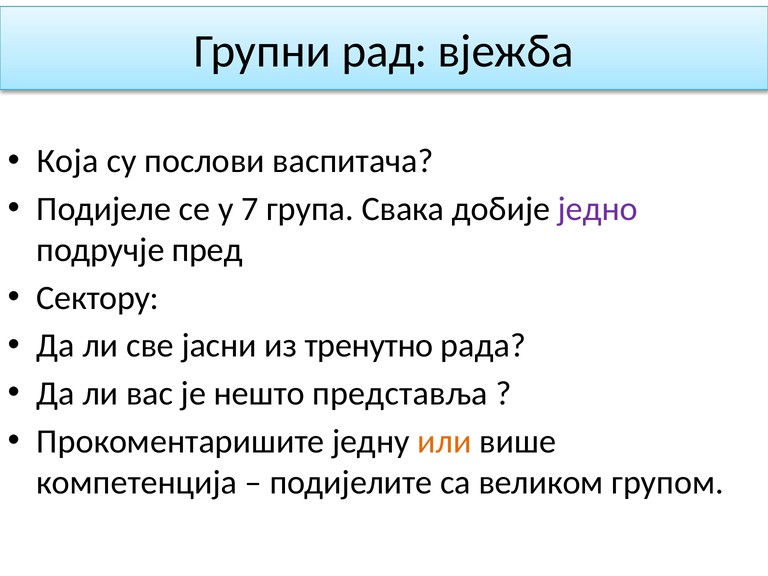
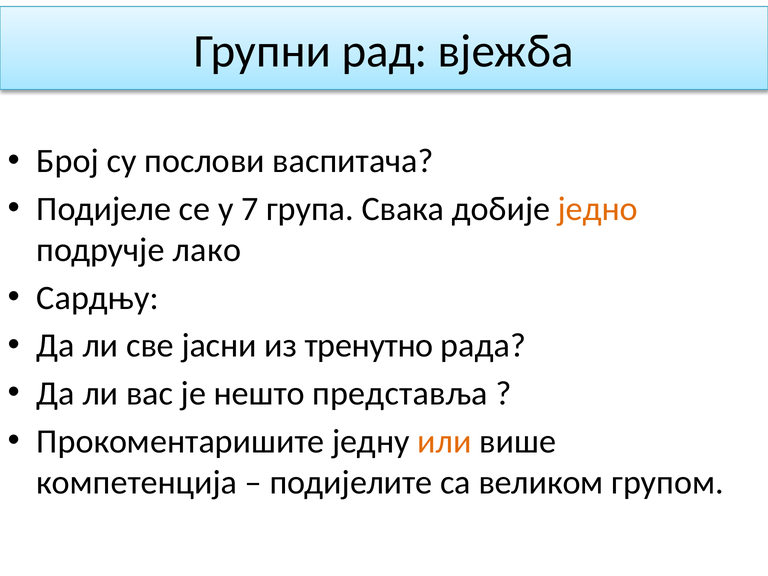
Која: Која -> Број
једно colour: purple -> orange
пред: пред -> лако
Сектору: Сектору -> Сардњу
